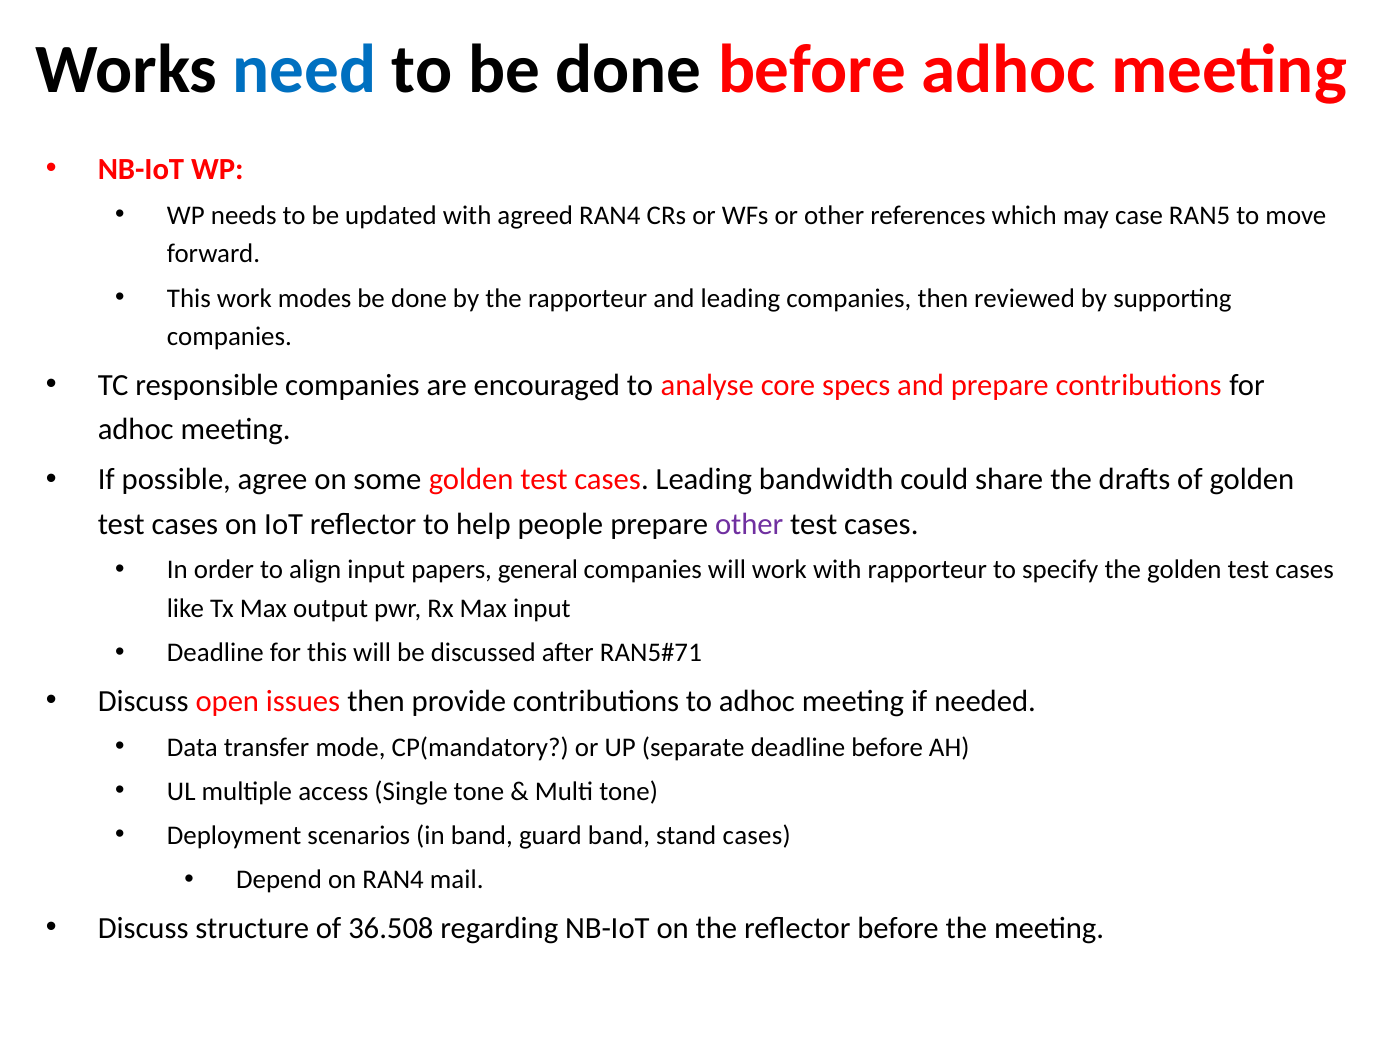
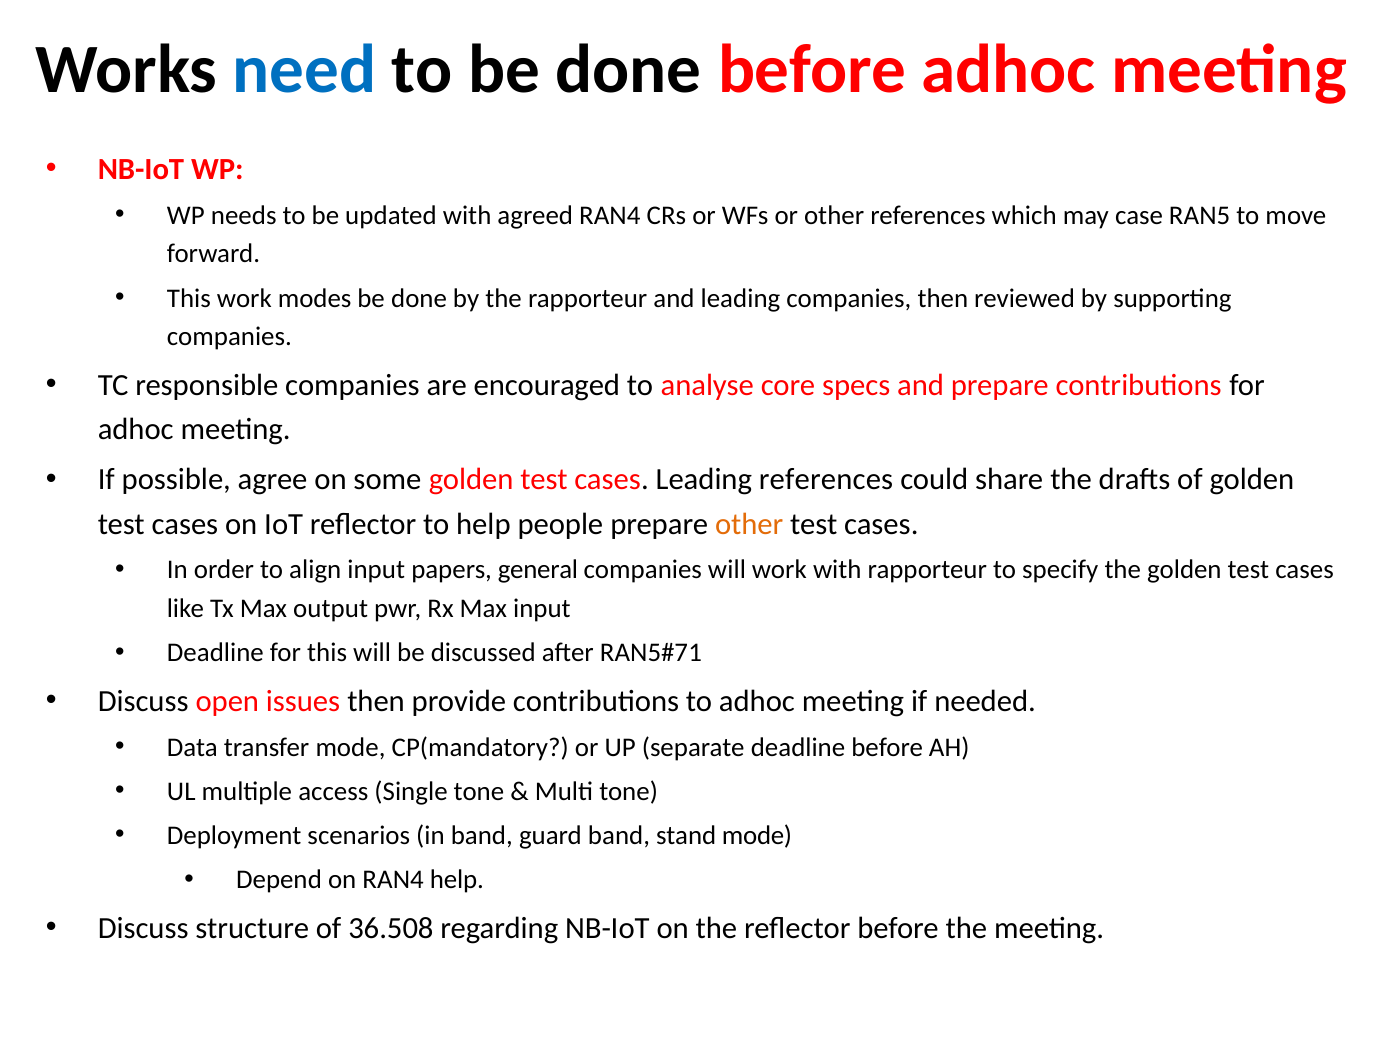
Leading bandwidth: bandwidth -> references
other at (749, 524) colour: purple -> orange
stand cases: cases -> mode
RAN4 mail: mail -> help
